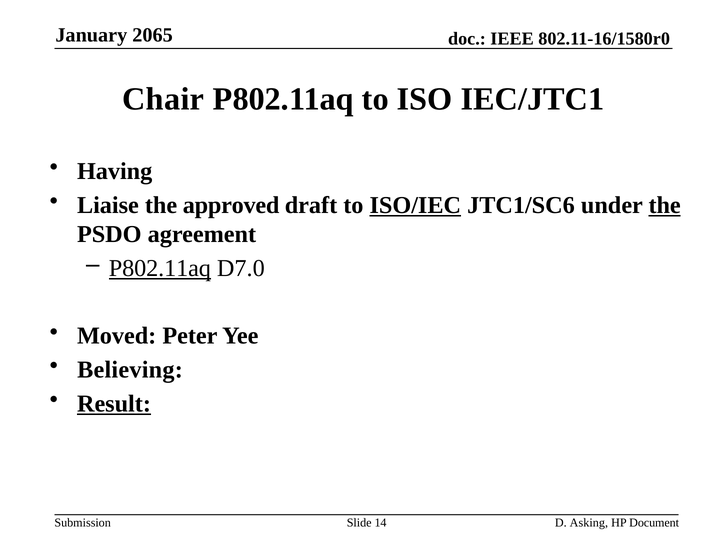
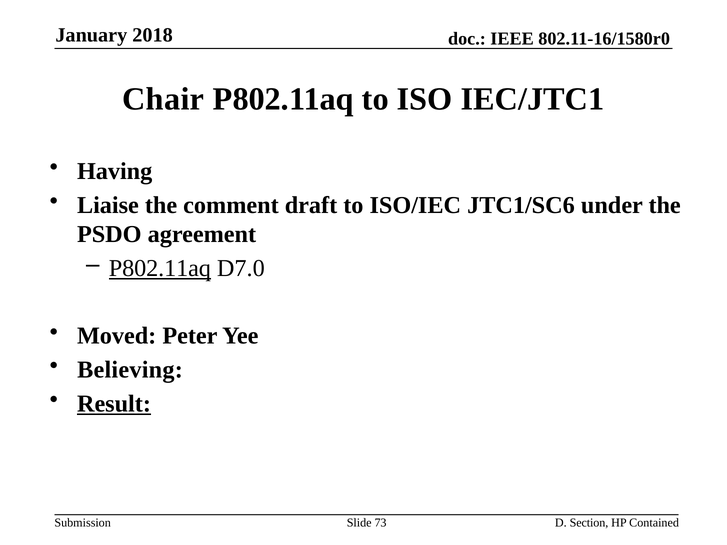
2065: 2065 -> 2018
approved: approved -> comment
ISO/IEC underline: present -> none
the at (665, 205) underline: present -> none
14: 14 -> 73
Asking: Asking -> Section
Document: Document -> Contained
